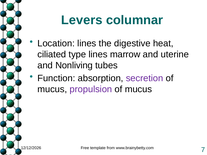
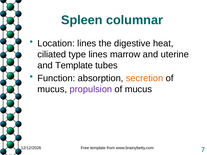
Levers: Levers -> Spleen
and Nonliving: Nonliving -> Template
secretion colour: purple -> orange
